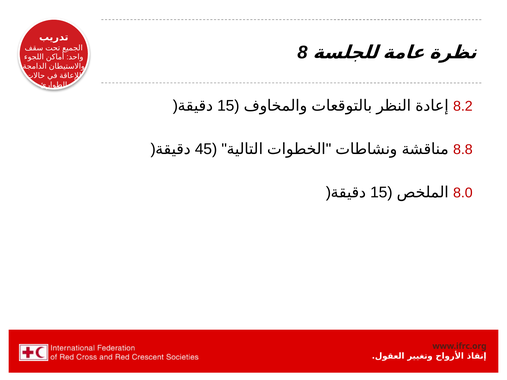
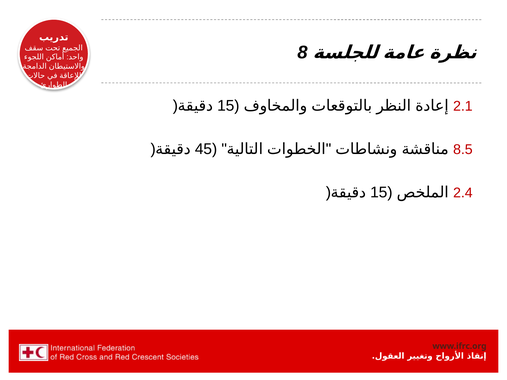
8.2: 8.2 -> 2.1
8.8: 8.8 -> 8.5
8.0: 8.0 -> 2.4
